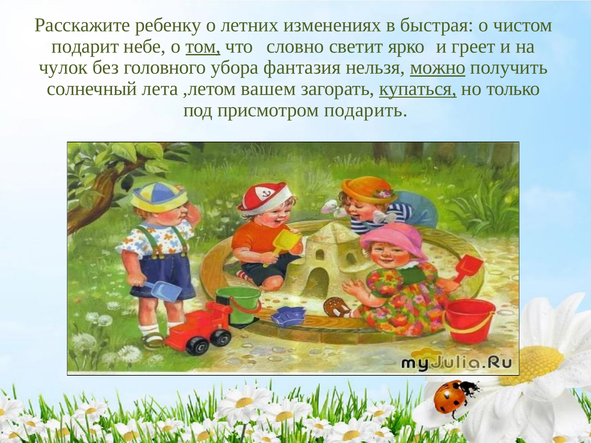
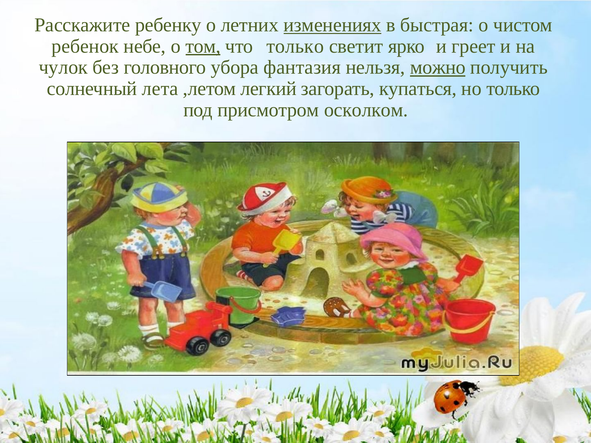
изменениях underline: none -> present
подарит: подарит -> ребенок
что словно: словно -> только
вашем: вашем -> легкий
купаться underline: present -> none
подарить: подарить -> осколком
